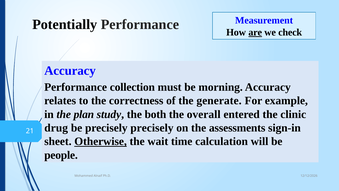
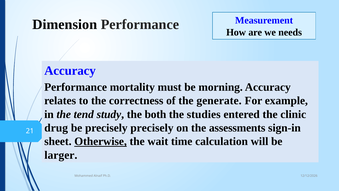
Potentially: Potentially -> Dimension
are underline: present -> none
check: check -> needs
collection: collection -> mortality
plan: plan -> tend
overall: overall -> studies
people: people -> larger
